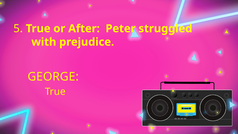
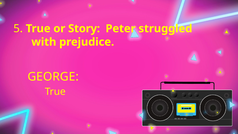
After: After -> Story
